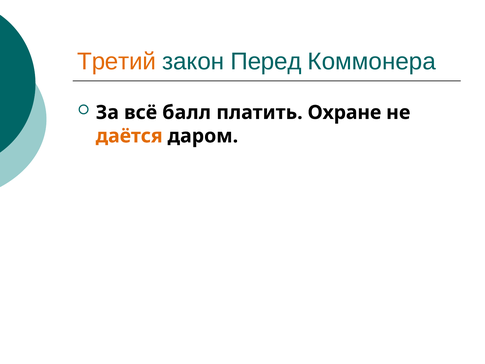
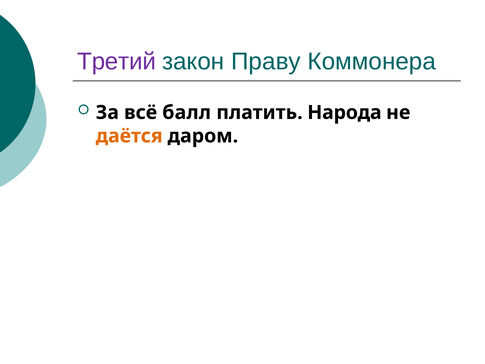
Третий colour: orange -> purple
Перед: Перед -> Праву
Охране: Охране -> Народа
